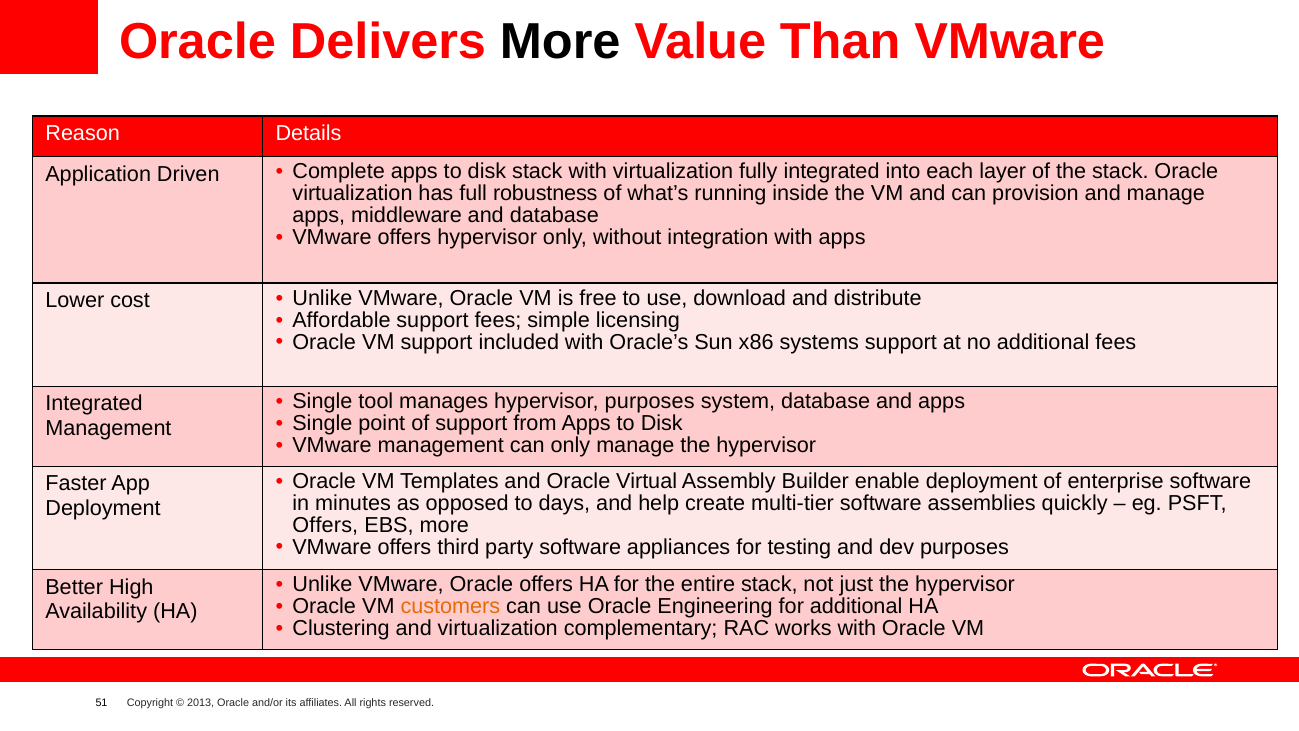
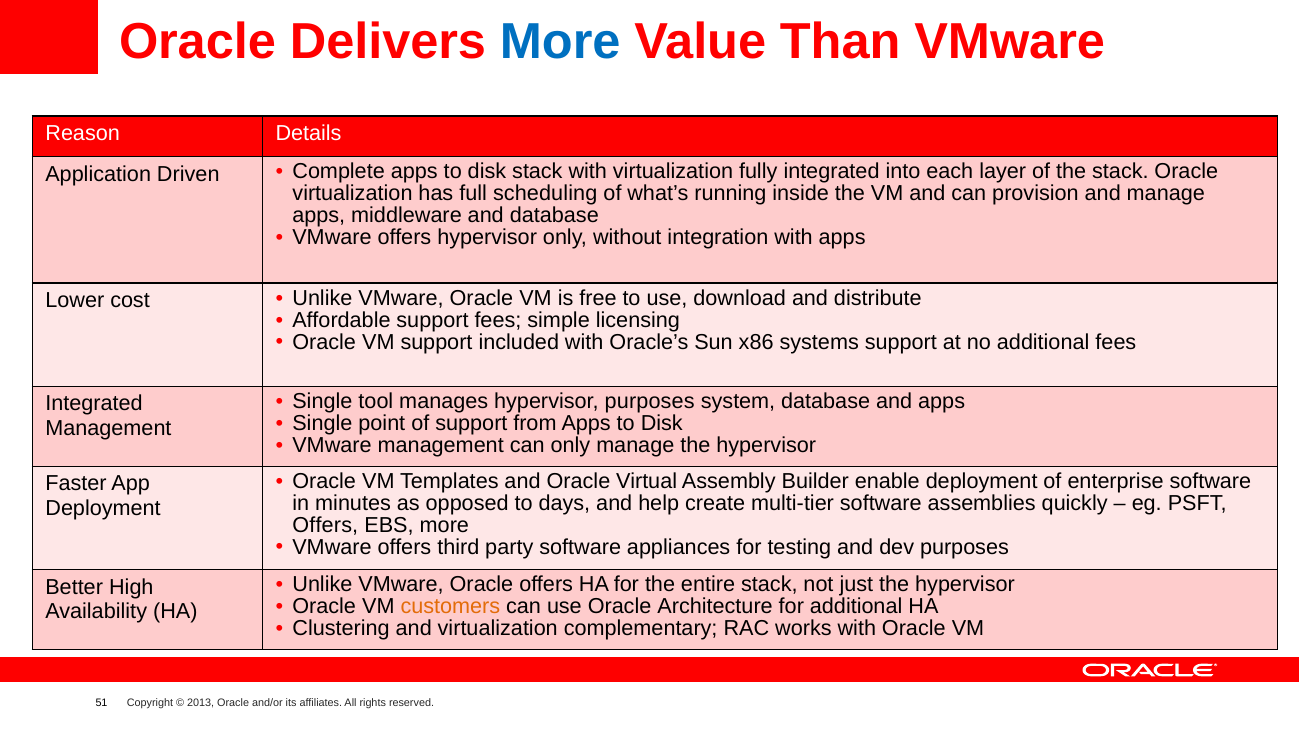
More at (560, 42) colour: black -> blue
robustness: robustness -> scheduling
Engineering: Engineering -> Architecture
